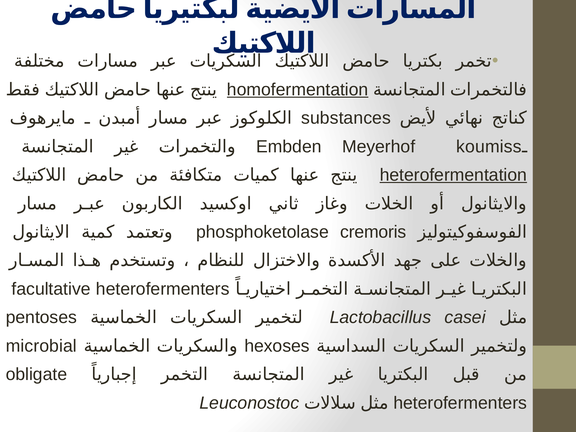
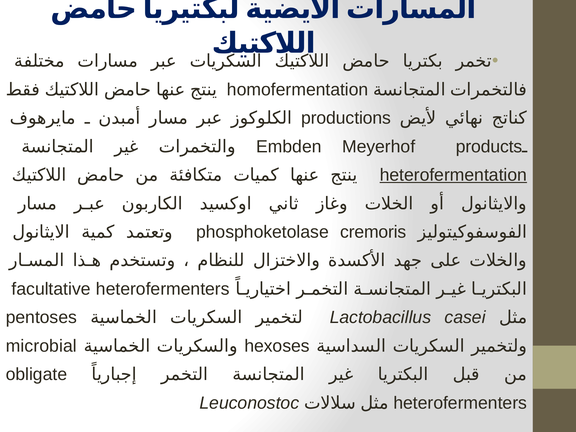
homofermentation underline: present -> none
substances: substances -> productions
koumiss: koumiss -> products
